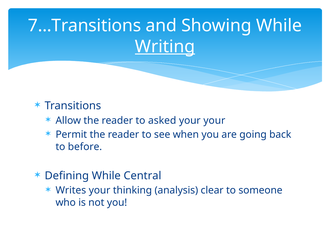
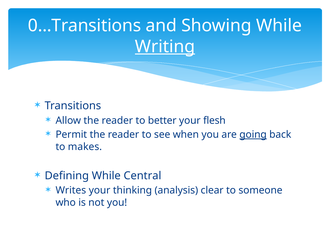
7…Transitions: 7…Transitions -> 0…Transitions
asked: asked -> better
your your: your -> flesh
going underline: none -> present
before: before -> makes
